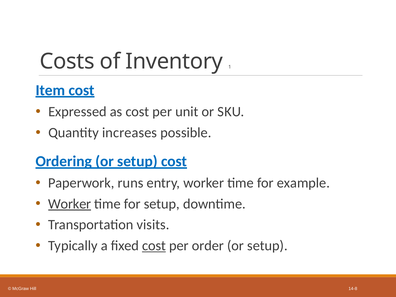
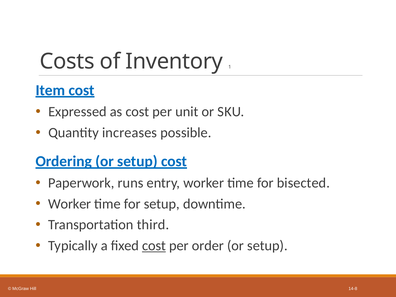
example: example -> bisected
Worker at (70, 204) underline: present -> none
visits: visits -> third
